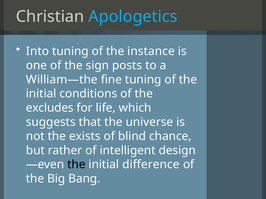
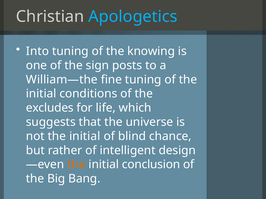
instance: instance -> knowing
not the exists: exists -> initial
the at (76, 165) colour: black -> orange
difference: difference -> conclusion
